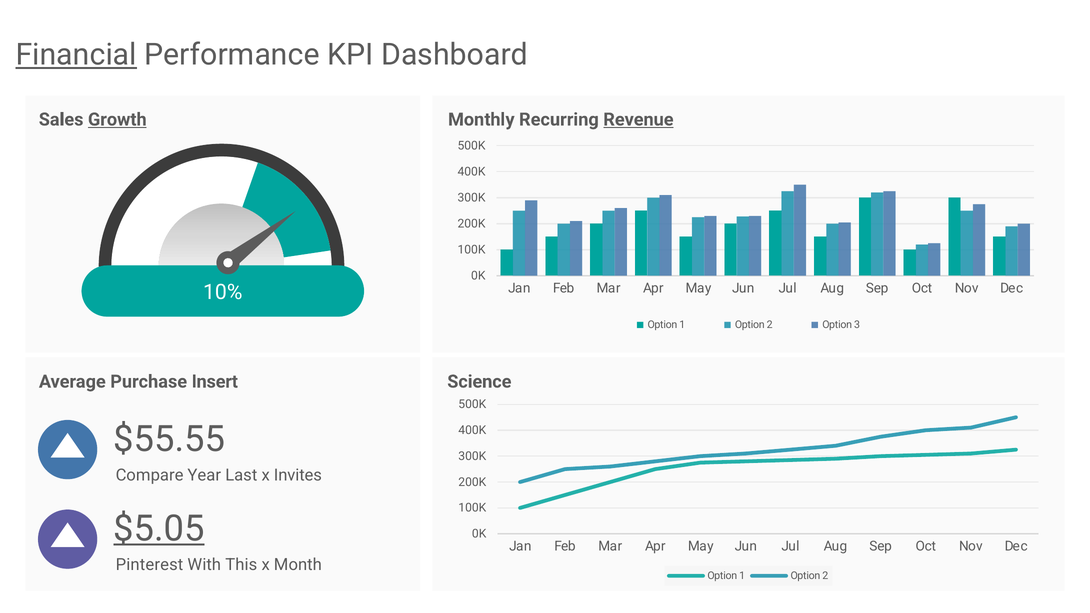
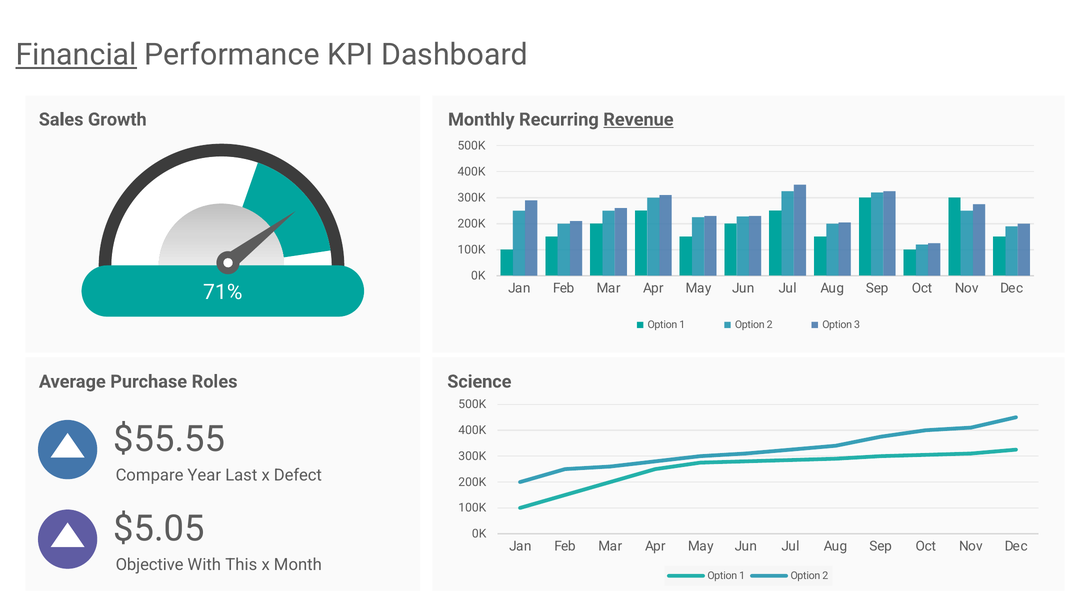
Growth underline: present -> none
10%: 10% -> 71%
Insert: Insert -> Roles
Invites: Invites -> Defect
$5.05 underline: present -> none
Pinterest: Pinterest -> Objective
